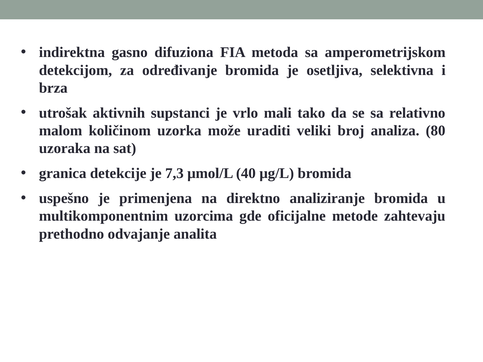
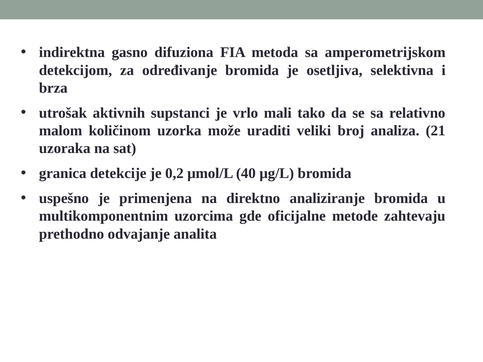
80: 80 -> 21
7,3: 7,3 -> 0,2
